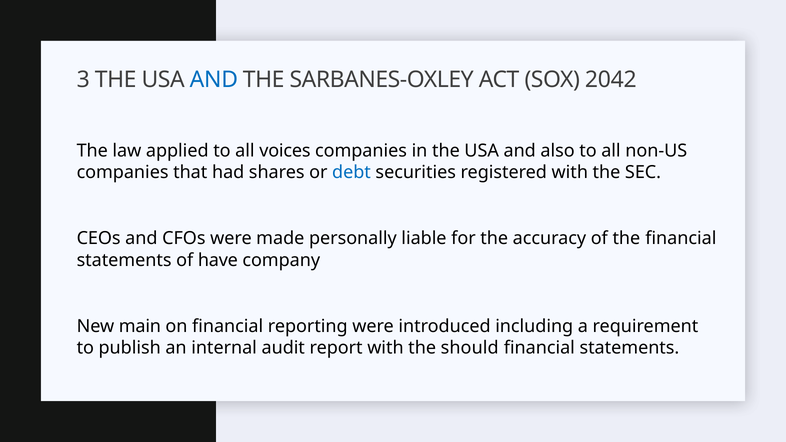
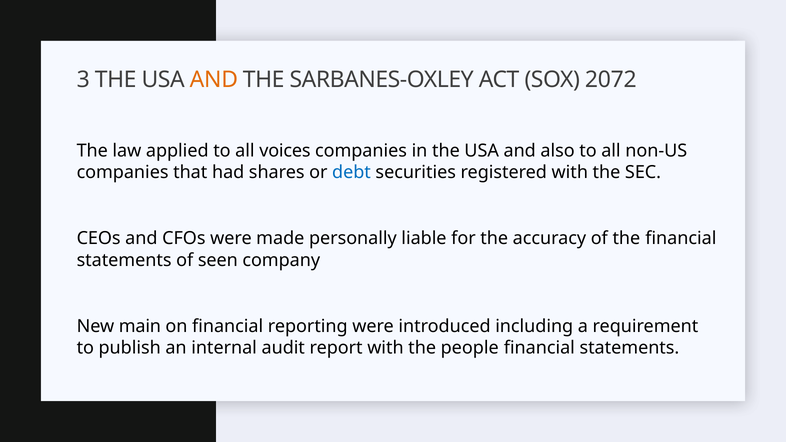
AND at (214, 80) colour: blue -> orange
2042: 2042 -> 2072
have: have -> seen
should: should -> people
